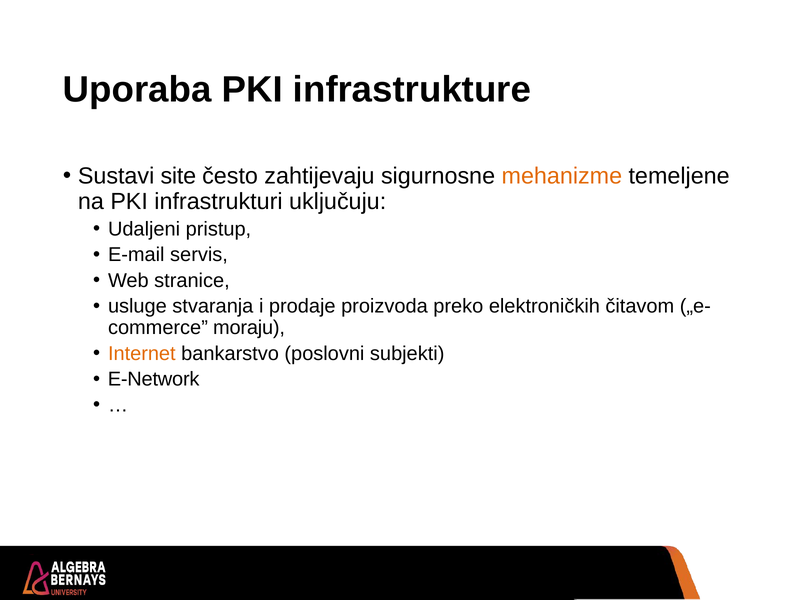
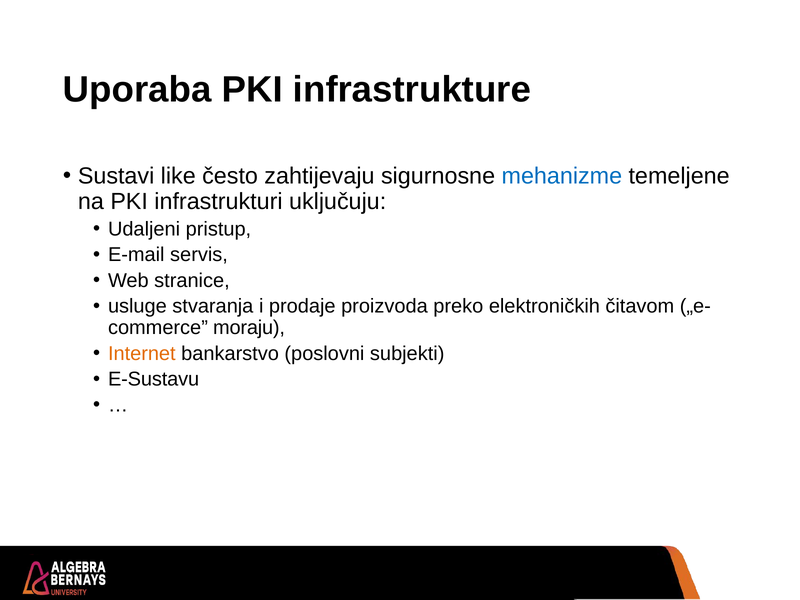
site: site -> like
mehanizme colour: orange -> blue
E-Network: E-Network -> E-Sustavu
